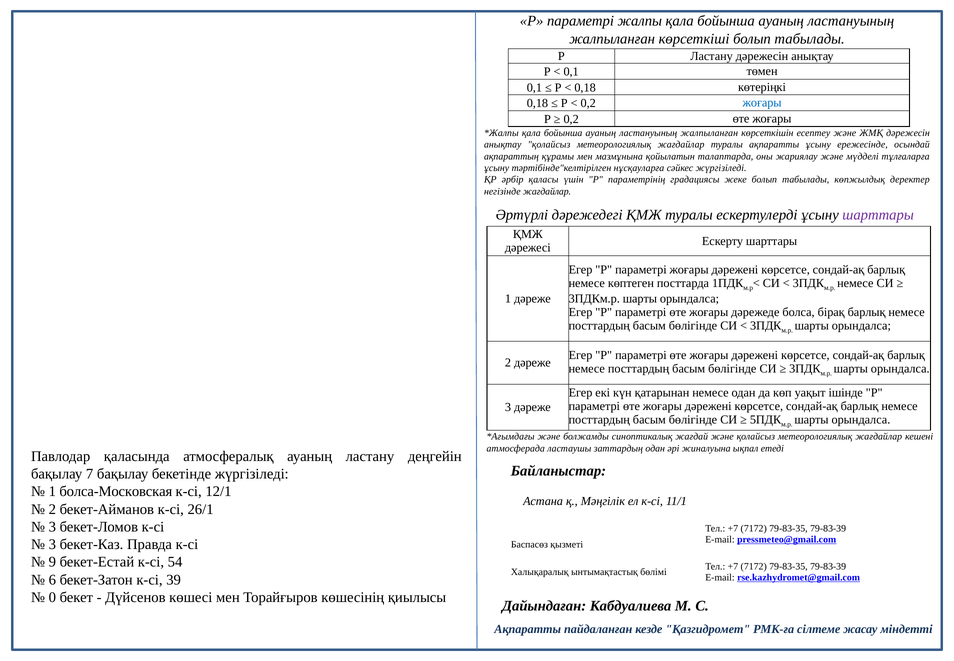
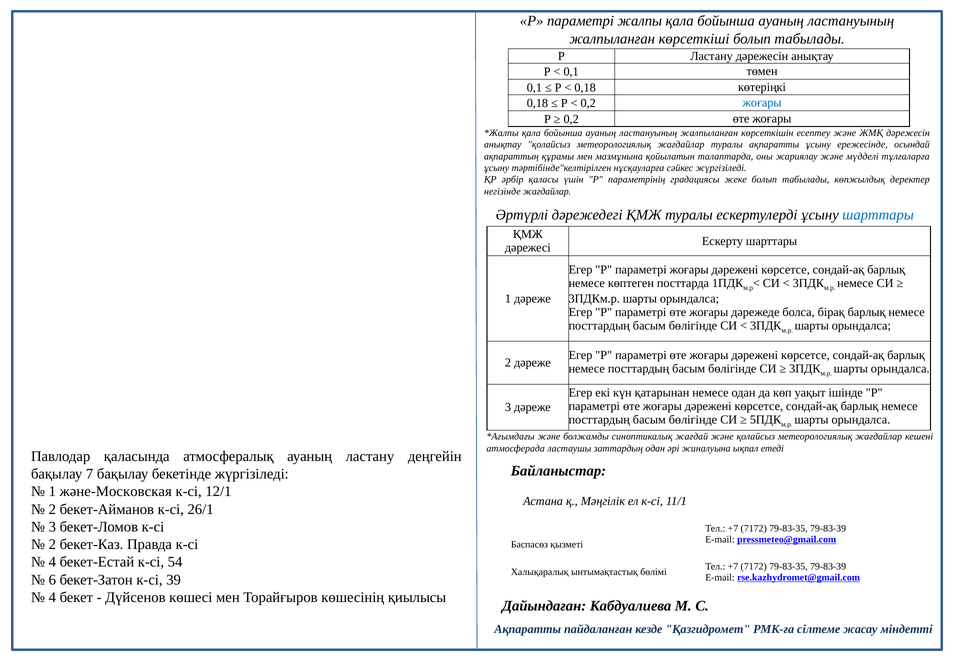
шарттары at (878, 215) colour: purple -> blue
болса-Московская: болса-Московская -> және-Московская
3 at (52, 544): 3 -> 2
9 at (52, 562): 9 -> 4
0 at (52, 597): 0 -> 4
